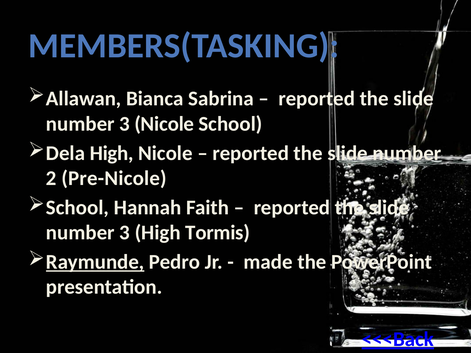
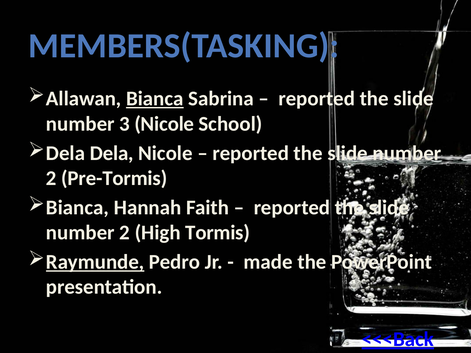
Bianca at (155, 99) underline: none -> present
Dela High: High -> Dela
Pre-Nicole: Pre-Nicole -> Pre-Tormis
School at (77, 208): School -> Bianca
3 at (125, 233): 3 -> 2
